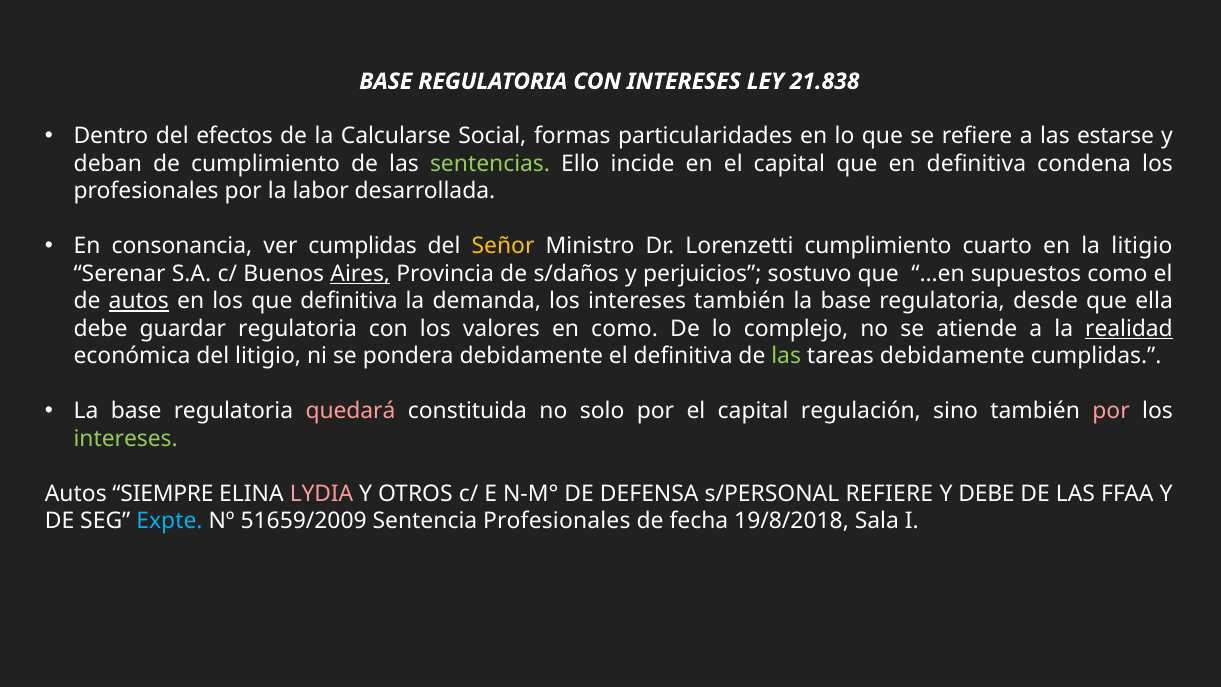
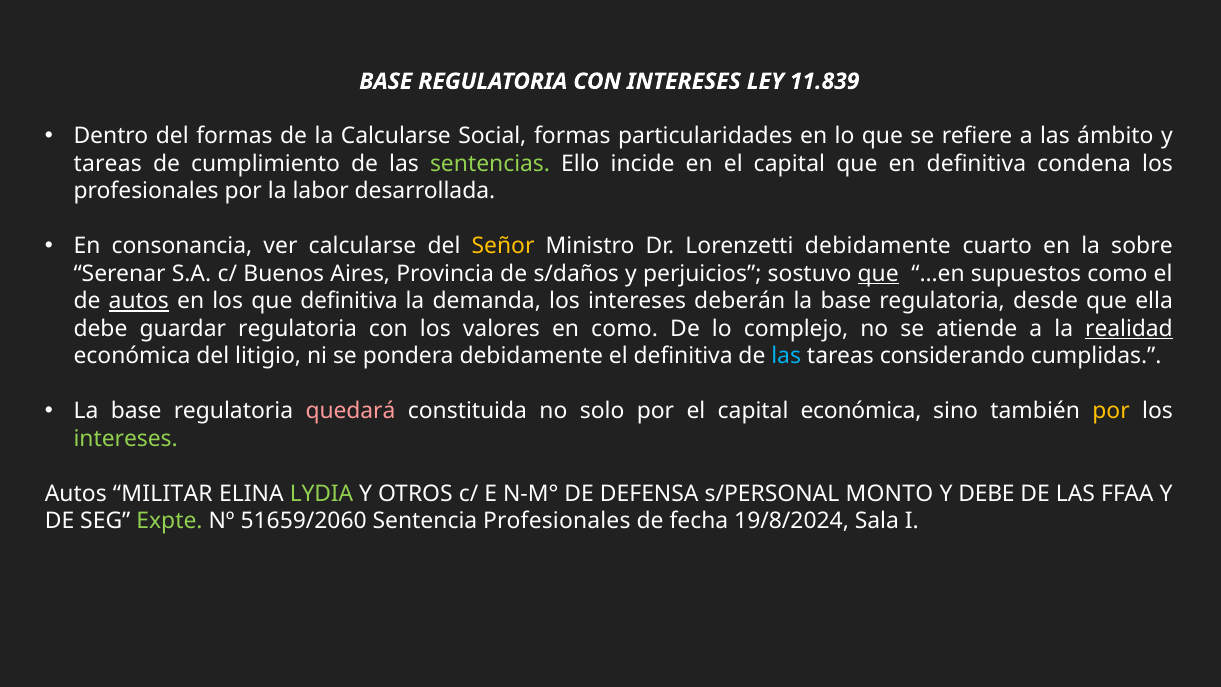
21.838: 21.838 -> 11.839
del efectos: efectos -> formas
estarse: estarse -> ámbito
deban at (108, 164): deban -> tareas
ver cumplidas: cumplidas -> calcularse
Lorenzetti cumplimiento: cumplimiento -> debidamente
la litigio: litigio -> sobre
Aires underline: present -> none
que at (878, 274) underline: none -> present
intereses también: también -> deberán
las at (786, 356) colour: light green -> light blue
tareas debidamente: debidamente -> considerando
capital regulación: regulación -> económica
por at (1111, 411) colour: pink -> yellow
SIEMPRE: SIEMPRE -> MILITAR
LYDIA colour: pink -> light green
s/PERSONAL REFIERE: REFIERE -> MONTO
Expte colour: light blue -> light green
51659/2009: 51659/2009 -> 51659/2060
19/8/2018: 19/8/2018 -> 19/8/2024
